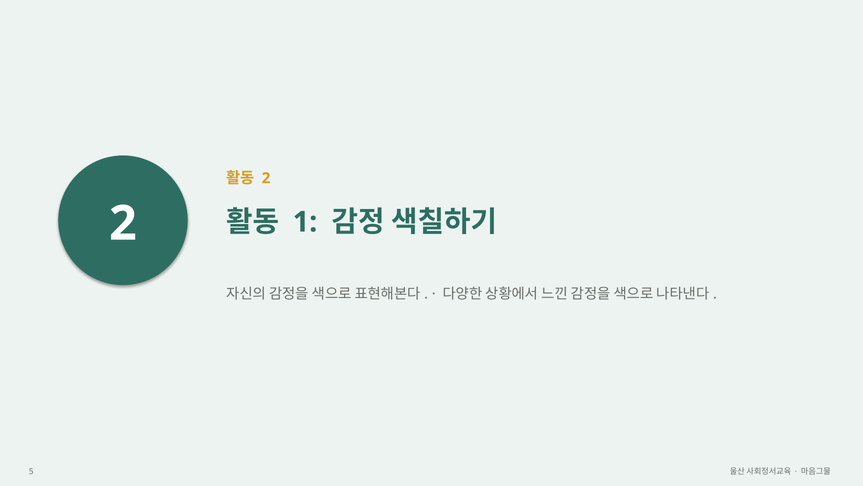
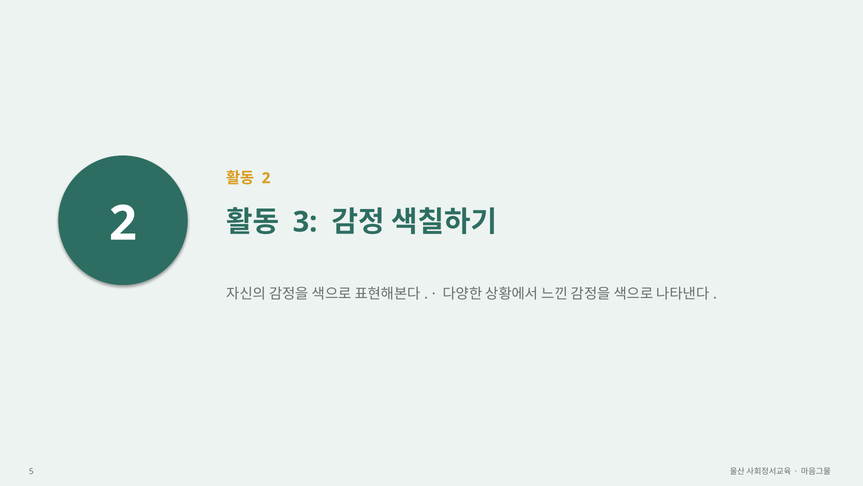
1: 1 -> 3
